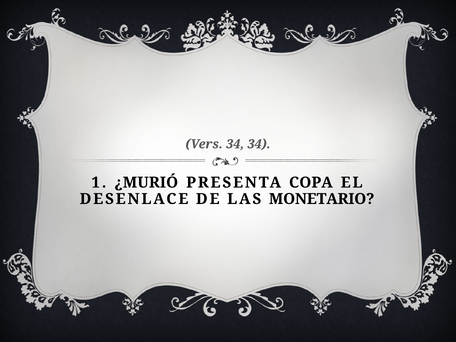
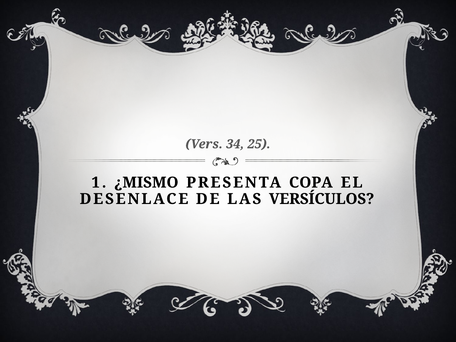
34 34: 34 -> 25
¿MURIÓ: ¿MURIÓ -> ¿MISMO
MONETARIO: MONETARIO -> VERSÍCULOS
